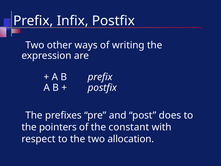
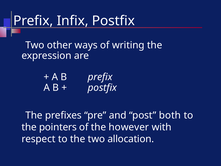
does: does -> both
constant: constant -> however
